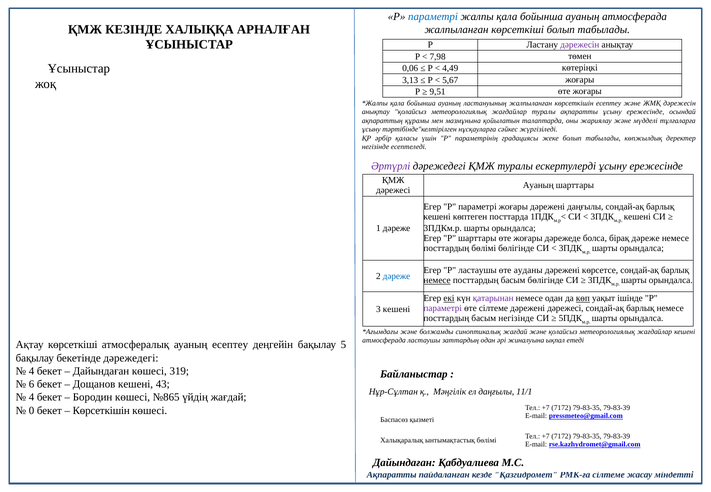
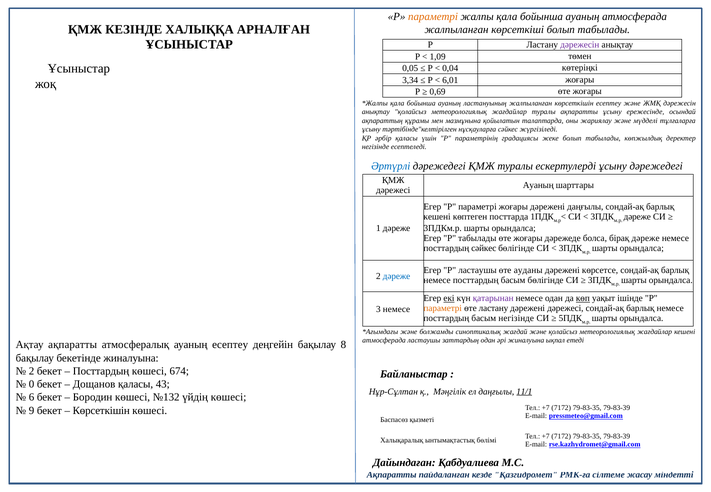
параметрі at (433, 17) colour: blue -> orange
7,98: 7,98 -> 1,09
0,06: 0,06 -> 0,05
4,49: 4,49 -> 0,04
3,13: 3,13 -> 3,34
5,67: 5,67 -> 6,01
9,51: 9,51 -> 0,69
Әртүрлі colour: purple -> blue
ескертулерді ұсыну ережесінде: ережесінде -> дәрежедегі
кешені at (637, 217): кешені -> дәреже
P шарттары: шарттары -> табылады
посттардың бөлімі: бөлімі -> сәйкес
немесе at (437, 280) underline: present -> none
параметрі at (443, 309) colour: purple -> orange
өте сілтеме: сілтеме -> ластану
3 кешені: кешені -> немесе
Ақтау көрсеткіші: көрсеткіші -> ақпаратты
5: 5 -> 8
бекетінде дәрежедегі: дәрежедегі -> жиналуына
4 at (32, 371): 4 -> 2
Дайындаған at (101, 371): Дайындаған -> Посттардың
319: 319 -> 674
6: 6 -> 0
Дощанов кешені: кешені -> қаласы
11/1 underline: none -> present
4 at (32, 397): 4 -> 6
№865: №865 -> №132
үйдің жағдай: жағдай -> көшесі
0: 0 -> 9
